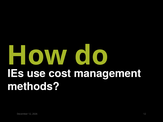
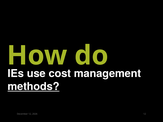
methods underline: none -> present
